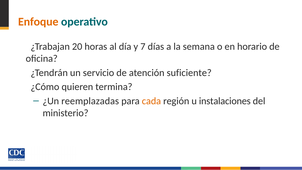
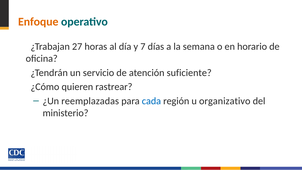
20: 20 -> 27
termina: termina -> rastrear
cada colour: orange -> blue
instalaciones: instalaciones -> organizativo
